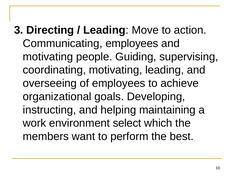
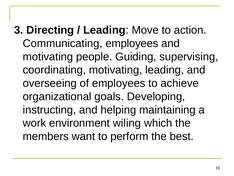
select: select -> wiling
